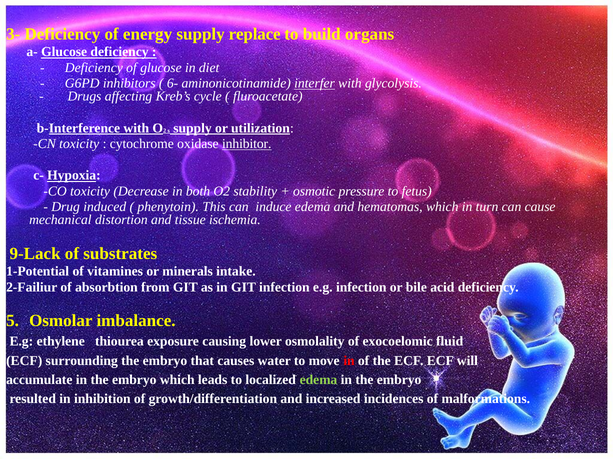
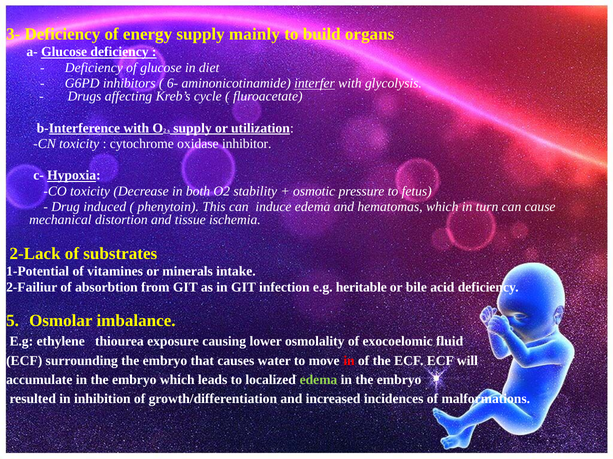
replace: replace -> mainly
inhibitor underline: present -> none
9-Lack: 9-Lack -> 2-Lack
e.g infection: infection -> heritable
